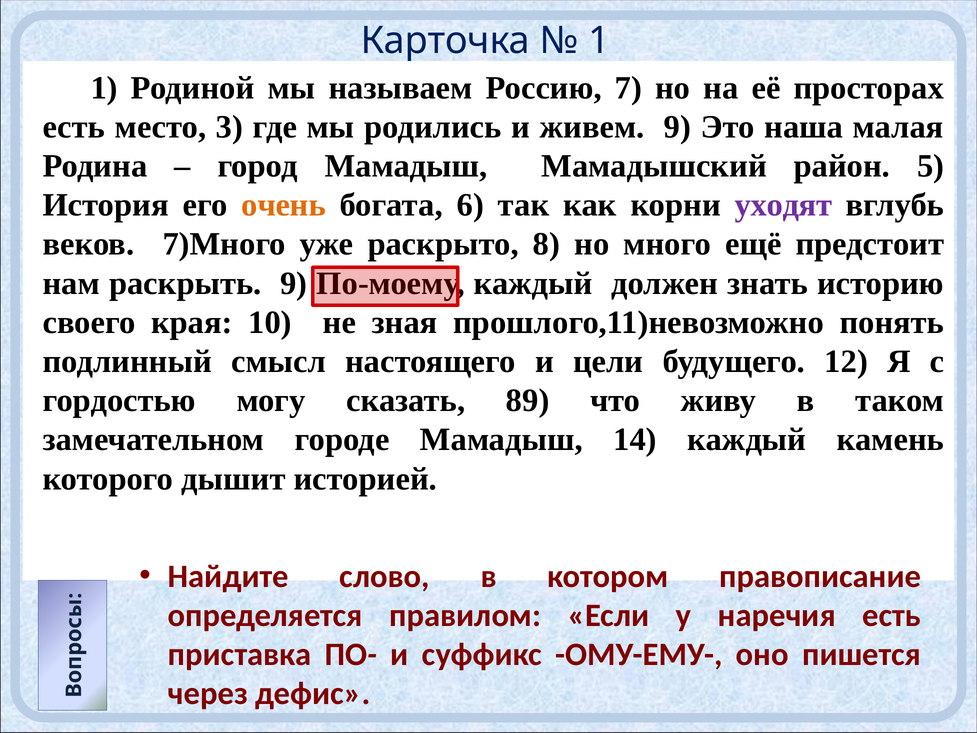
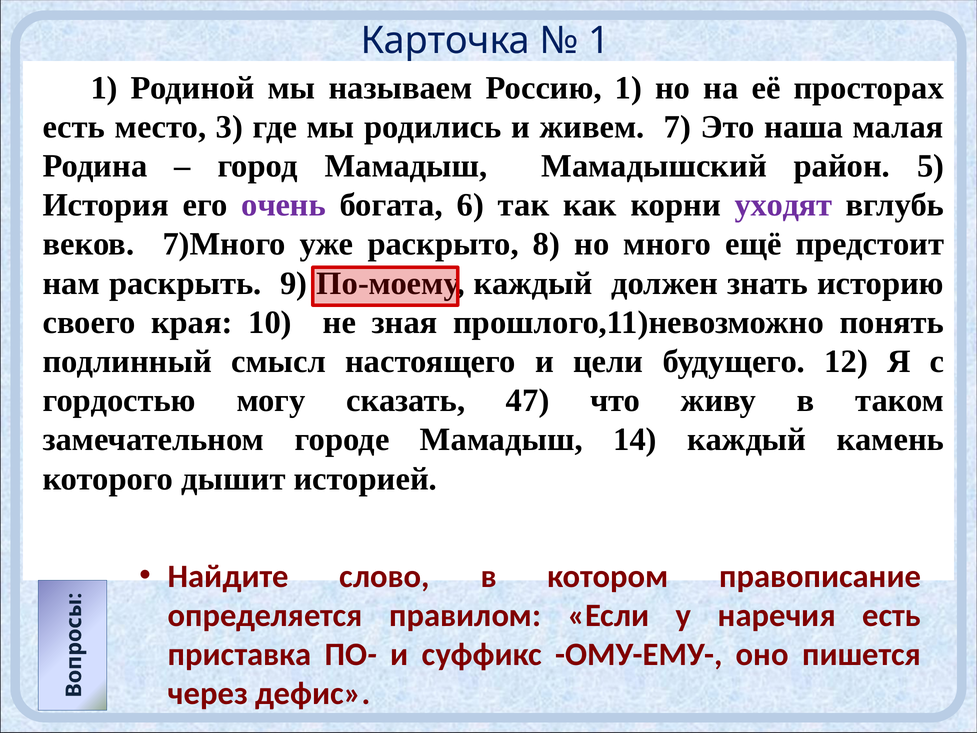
Россию 7: 7 -> 1
живем 9: 9 -> 7
очень colour: orange -> purple
89: 89 -> 47
